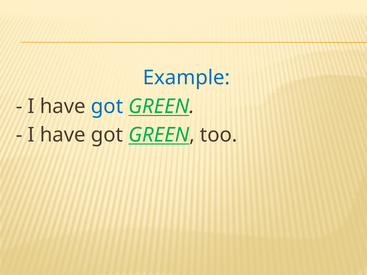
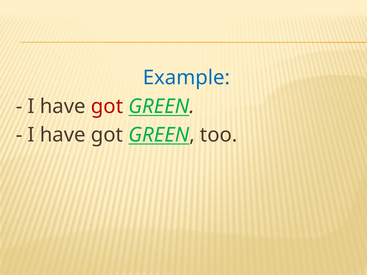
got at (107, 106) colour: blue -> red
